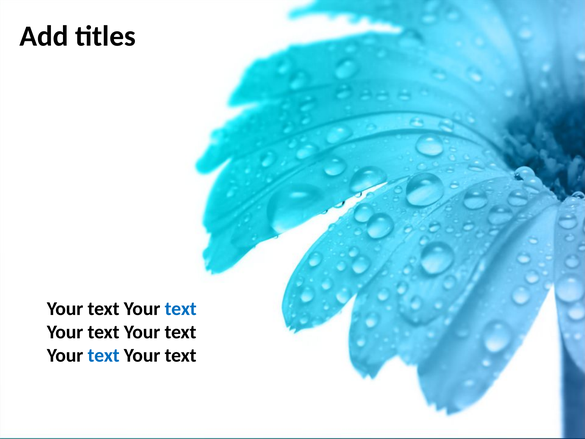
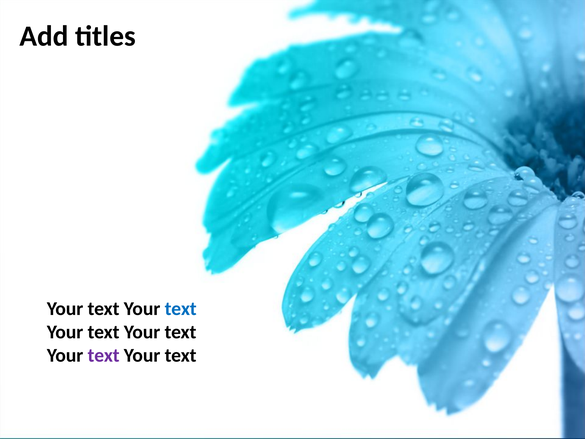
text at (104, 355) colour: blue -> purple
